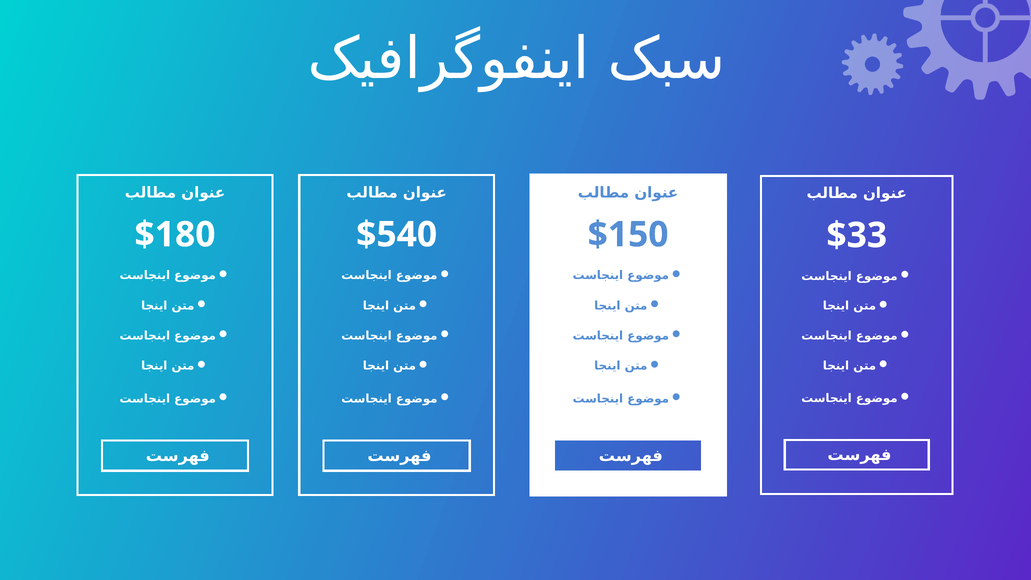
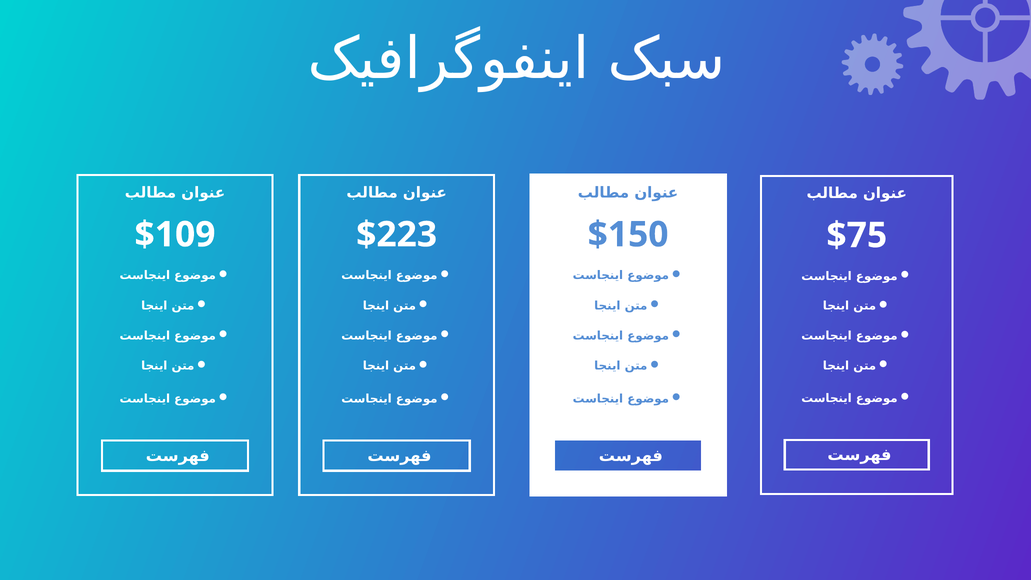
$180: $180 -> $109
$540: $540 -> $223
$33: $33 -> $75
